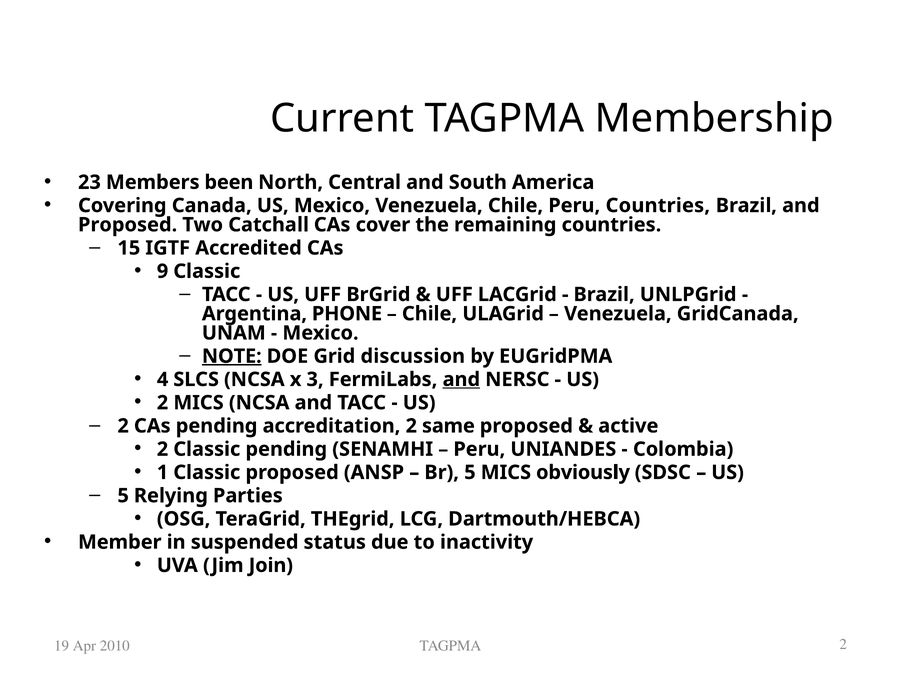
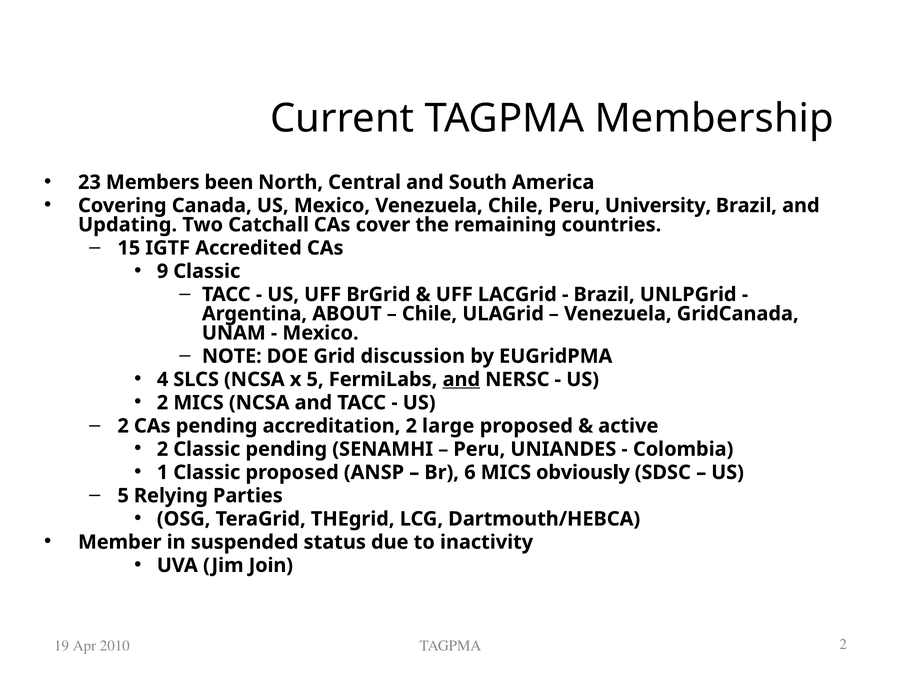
Peru Countries: Countries -> University
Proposed at (128, 225): Proposed -> Updating
PHONE: PHONE -> ABOUT
NOTE underline: present -> none
x 3: 3 -> 5
same: same -> large
Br 5: 5 -> 6
